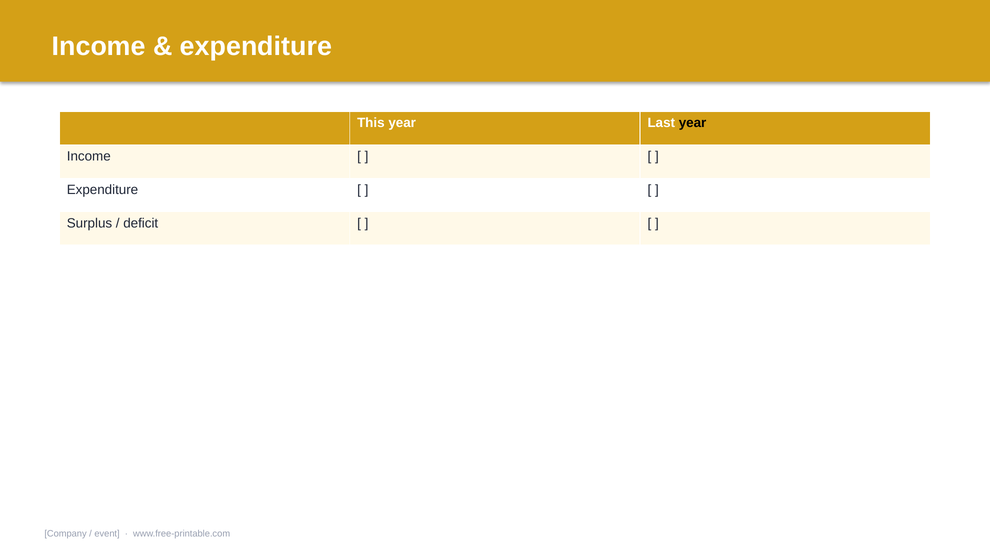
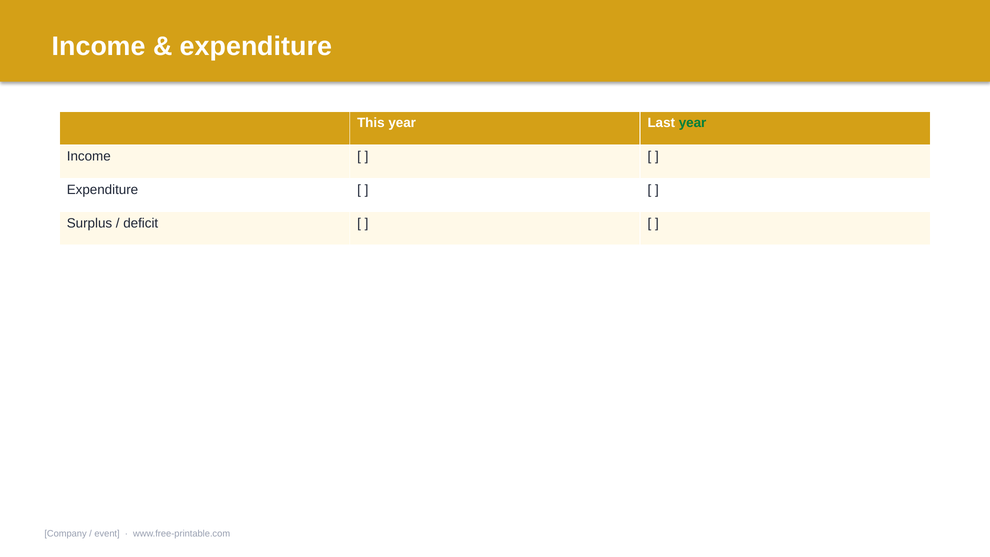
year at (693, 123) colour: black -> green
